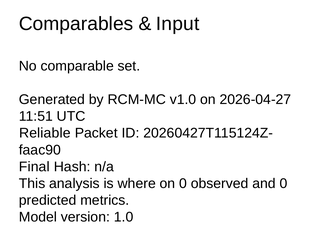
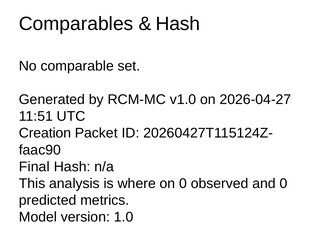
Input at (178, 24): Input -> Hash
Reliable: Reliable -> Creation
